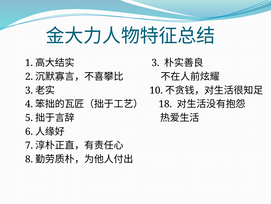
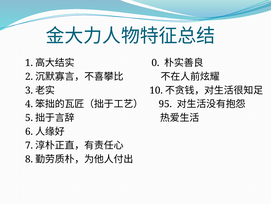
3 at (155, 63): 3 -> 0
18: 18 -> 95
